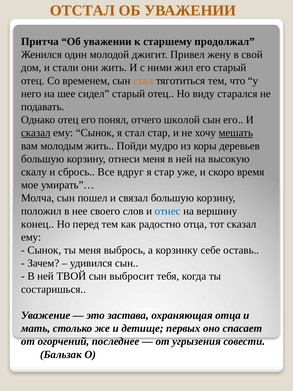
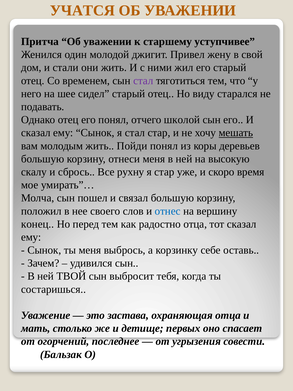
ОТСТАЛ: ОТСТАЛ -> УЧАТСЯ
продолжал: продолжал -> уступчивее
стал at (143, 81) colour: orange -> purple
сказал at (36, 133) underline: present -> none
Пойди мудро: мудро -> понял
вдруг: вдруг -> рухну
